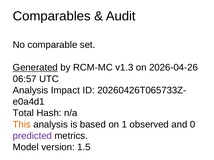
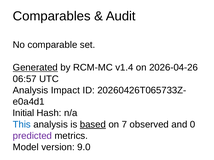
v1.3: v1.3 -> v1.4
Total: Total -> Initial
This colour: orange -> blue
based underline: none -> present
1: 1 -> 7
1.5: 1.5 -> 9.0
